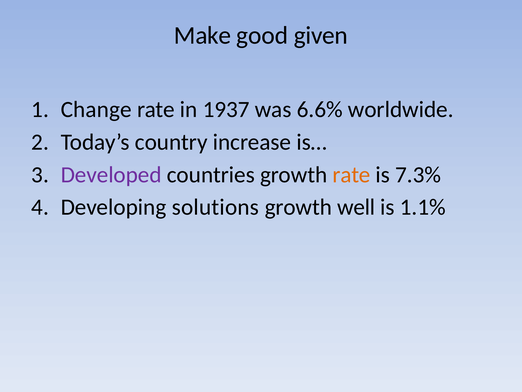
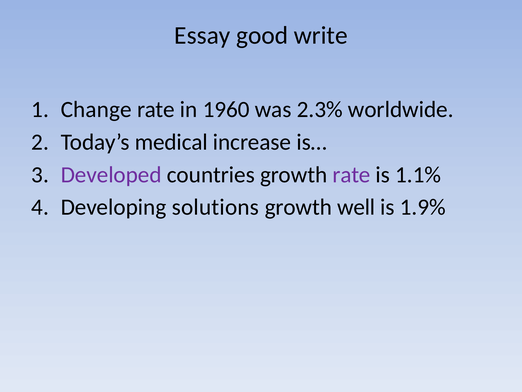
Make: Make -> Essay
given: given -> write
1937: 1937 -> 1960
6.6%: 6.6% -> 2.3%
country: country -> medical
rate at (352, 174) colour: orange -> purple
7.3%: 7.3% -> 1.1%
1.1%: 1.1% -> 1.9%
